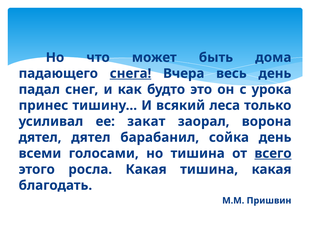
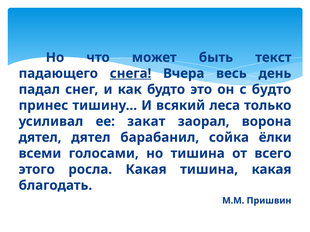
дома: дома -> текст
с урока: урока -> будто
сойка день: день -> ёлки
всего underline: present -> none
